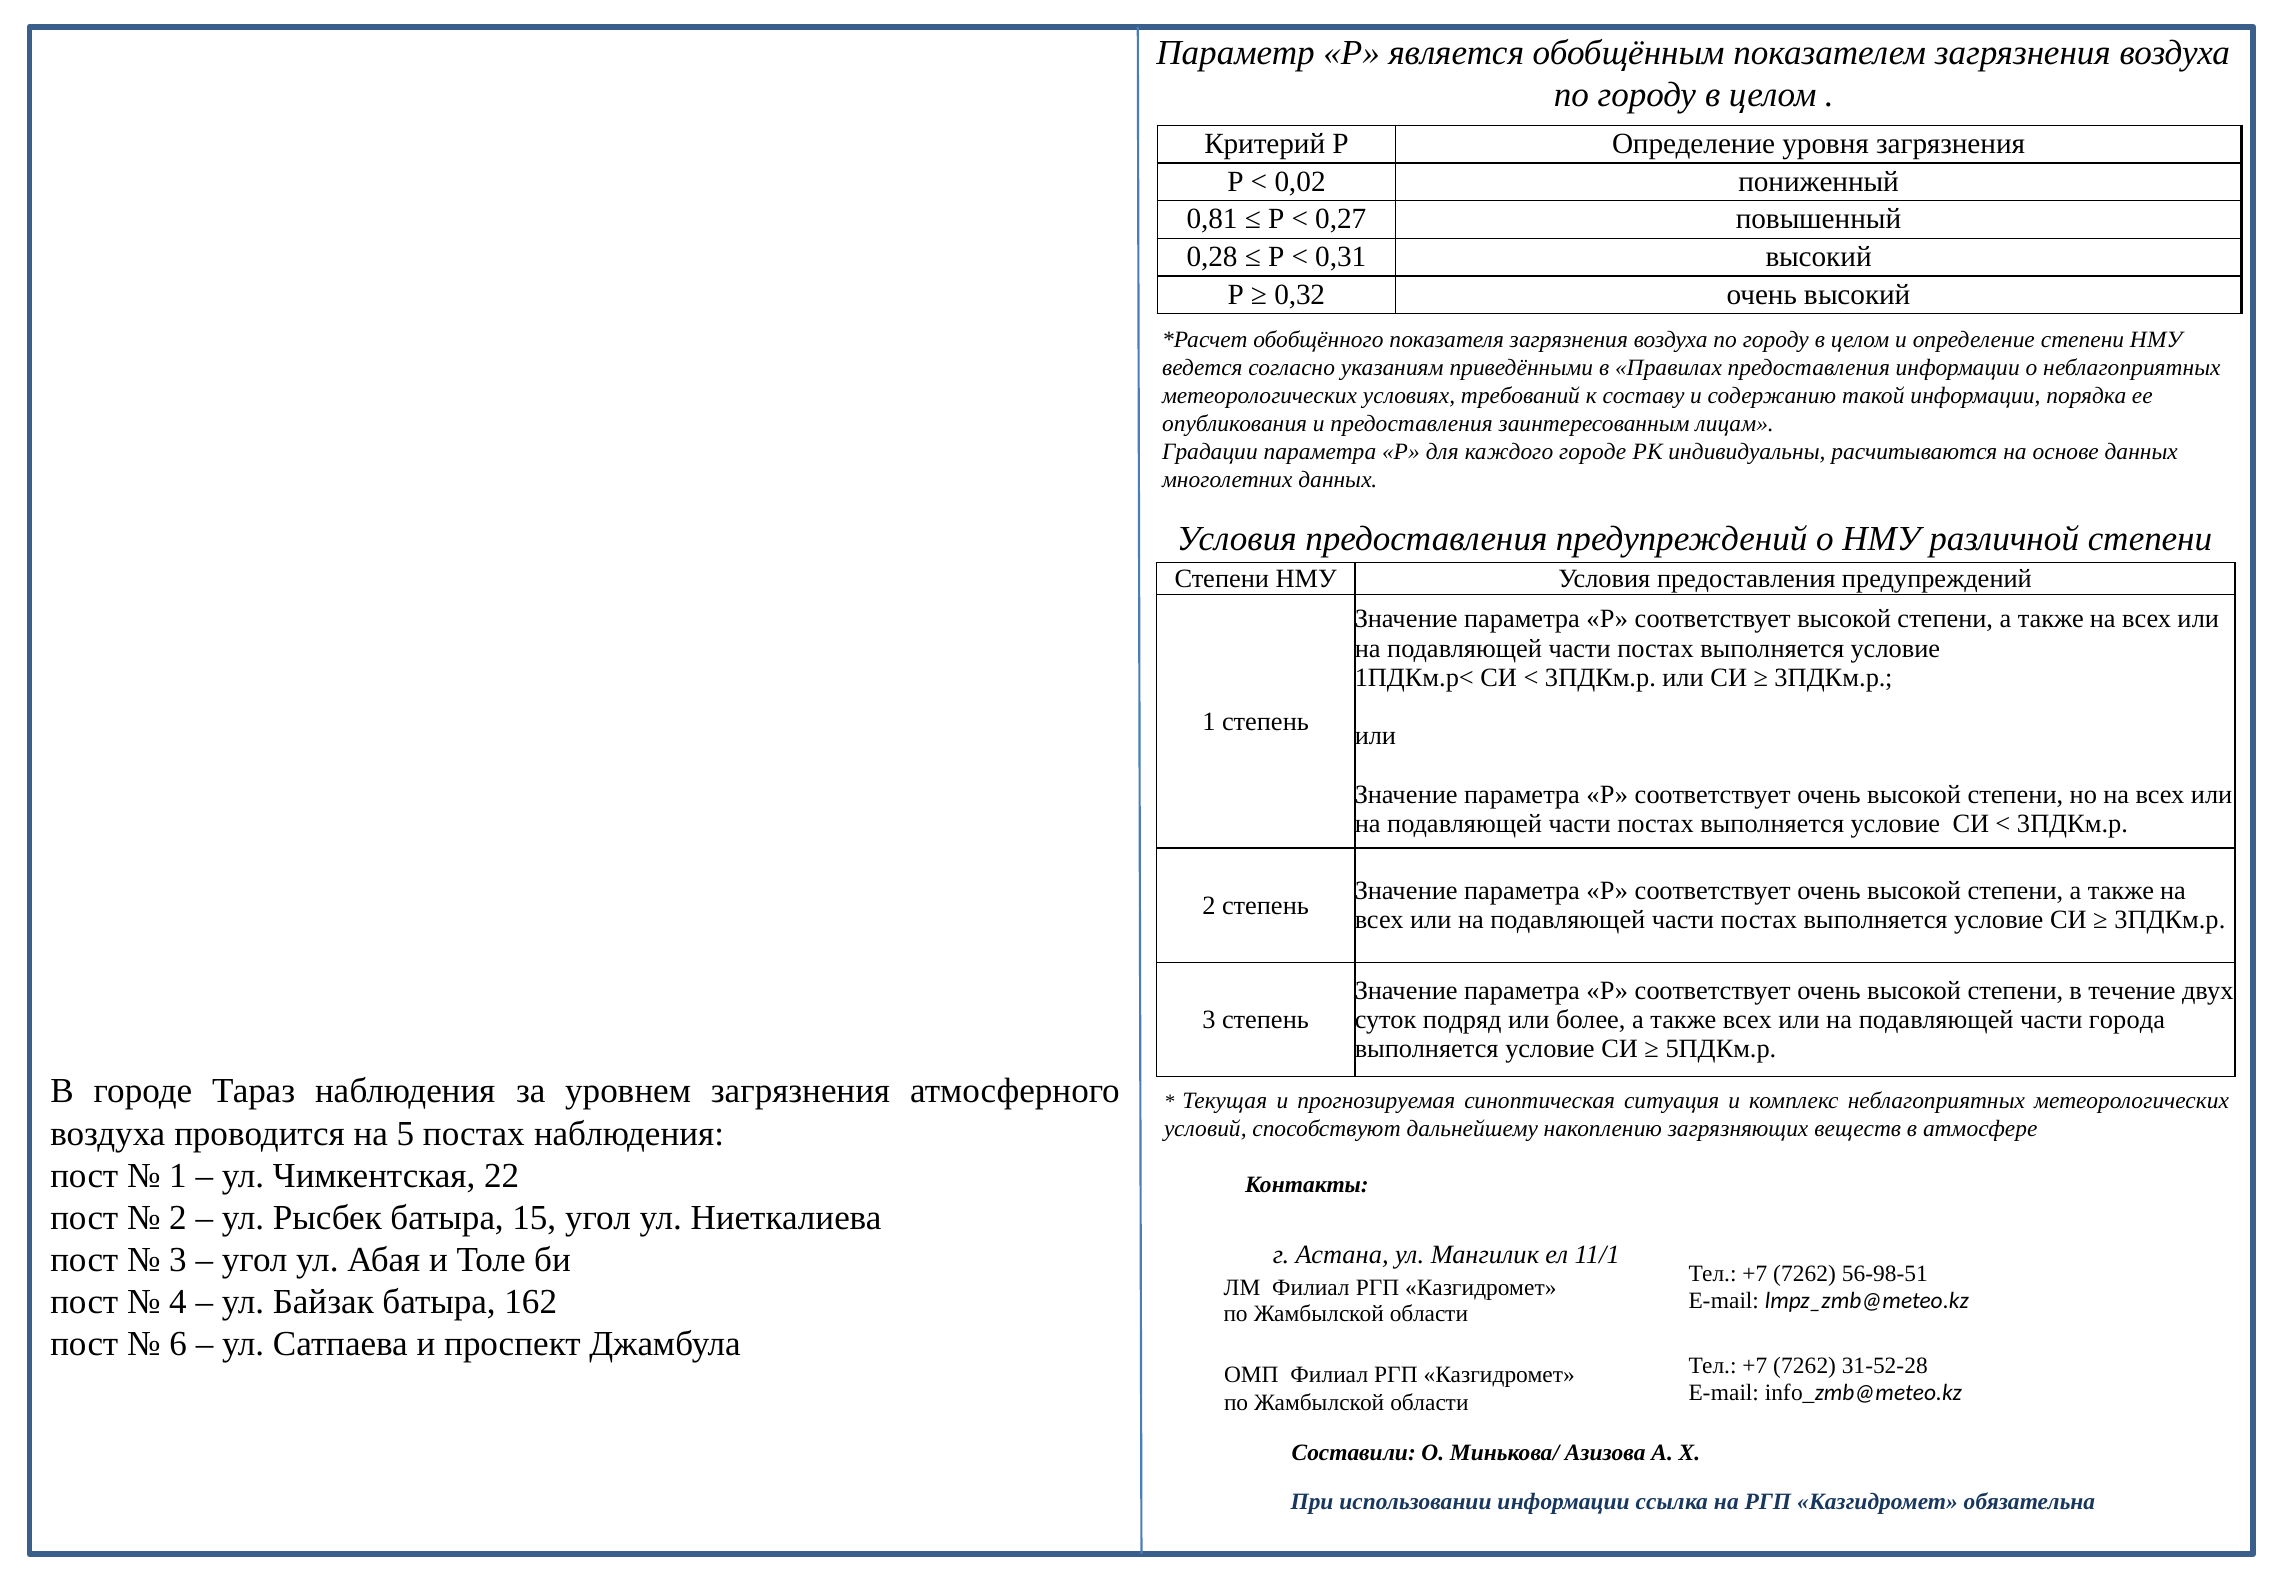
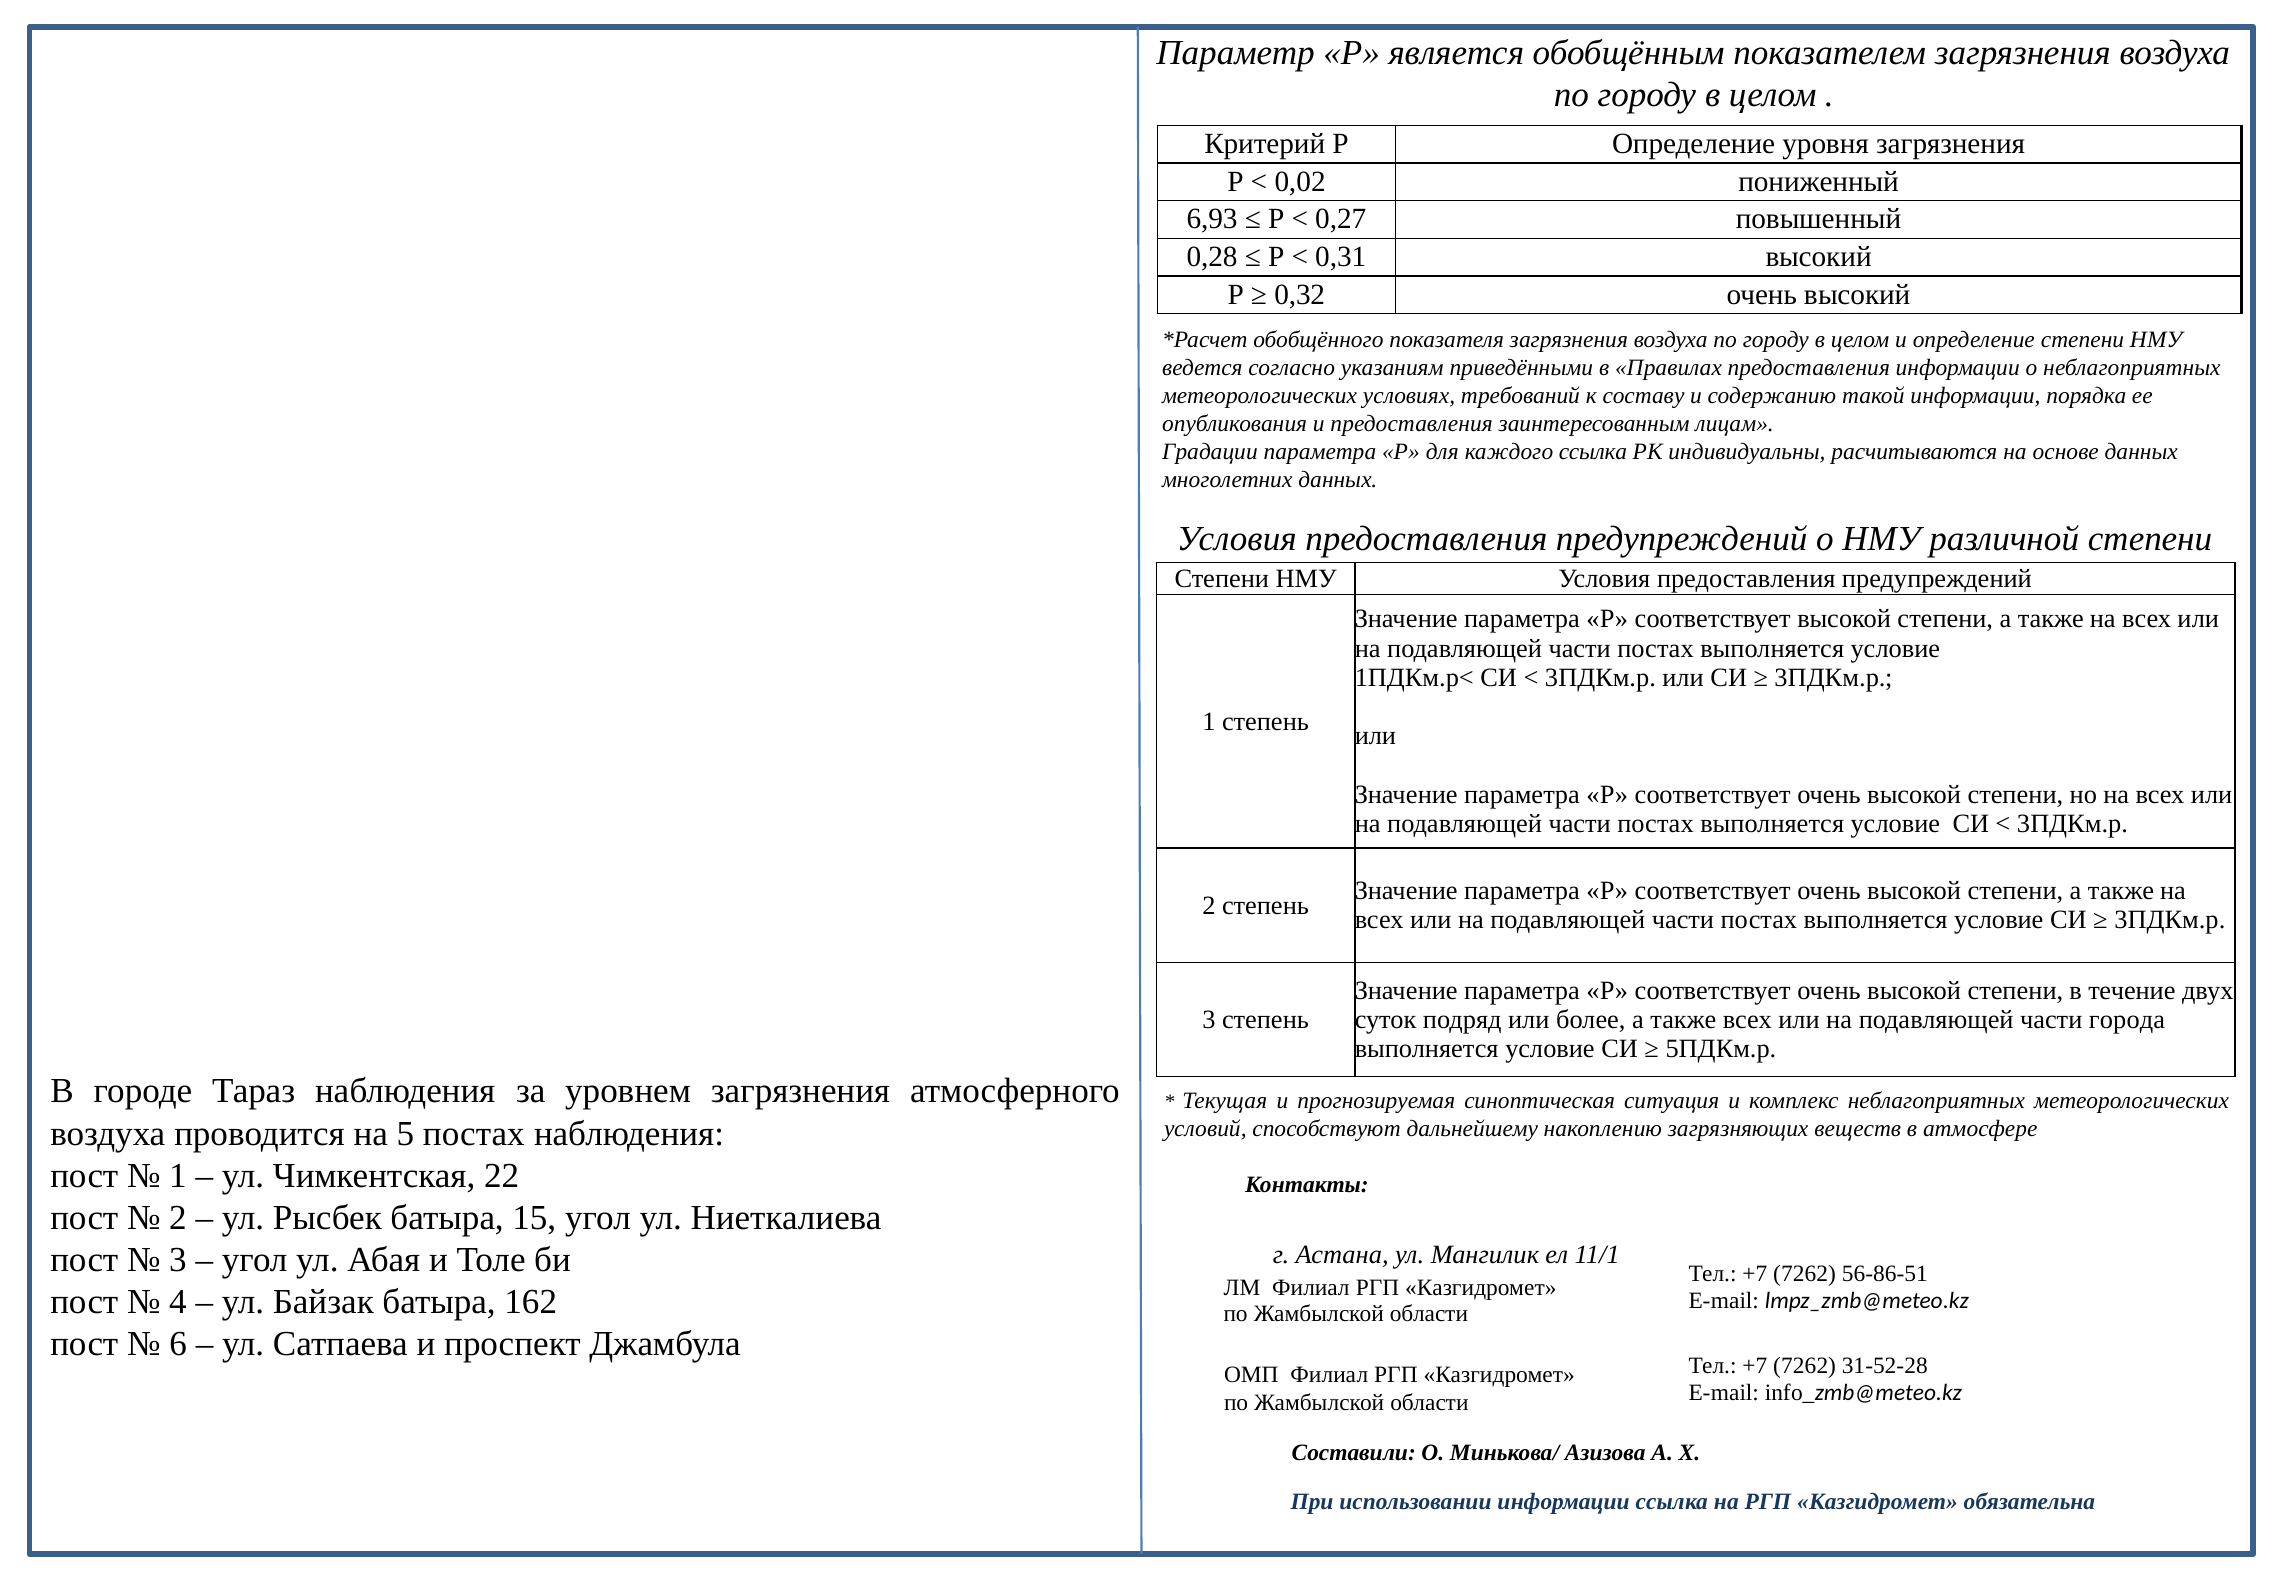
0,81: 0,81 -> 6,93
каждого городе: городе -> ссылка
56-98-51: 56-98-51 -> 56-86-51
